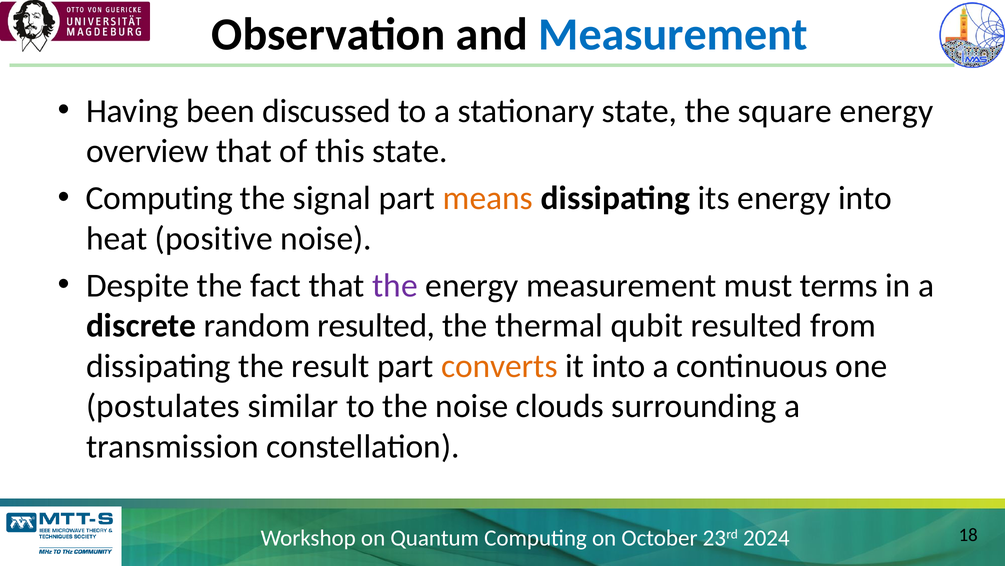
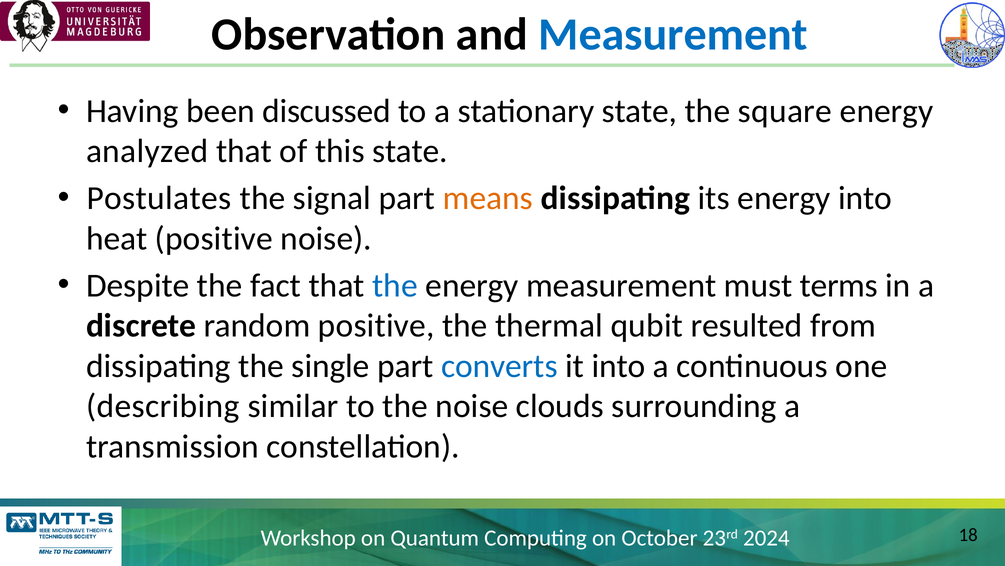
overview: overview -> analyzed
Computing at (159, 198): Computing -> Postulates
the at (395, 285) colour: purple -> blue
random resulted: resulted -> positive
result: result -> single
converts colour: orange -> blue
postulates: postulates -> describing
